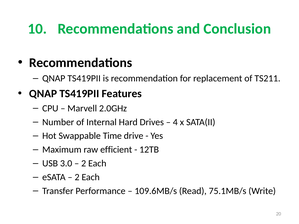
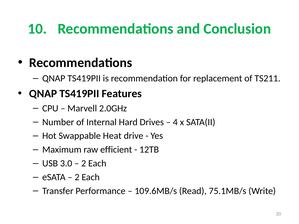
Time: Time -> Heat
